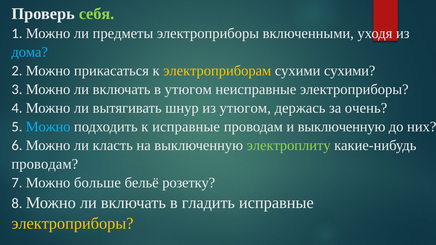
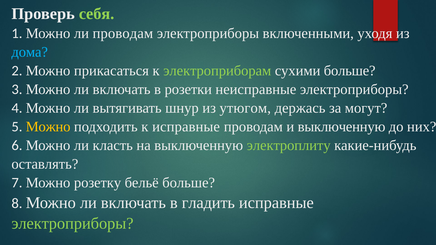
ли предметы: предметы -> проводам
электроприборам colour: yellow -> light green
сухими сухими: сухими -> больше
в утюгом: утюгом -> розетки
очень: очень -> могут
Можно at (48, 127) colour: light blue -> yellow
проводам at (45, 164): проводам -> оставлять
больше: больше -> розетку
бельё розетку: розетку -> больше
электроприборы at (72, 224) colour: yellow -> light green
